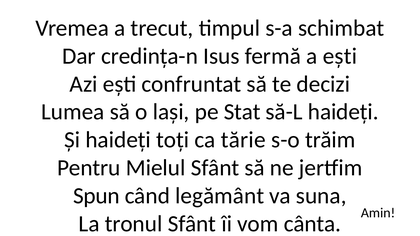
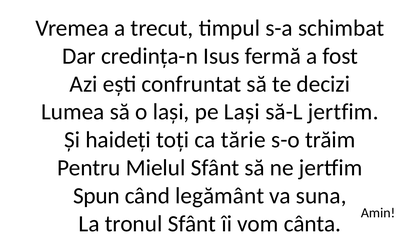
a ești: ești -> fost
pe Stat: Stat -> Lași
să-L haideți: haideți -> jertfim
